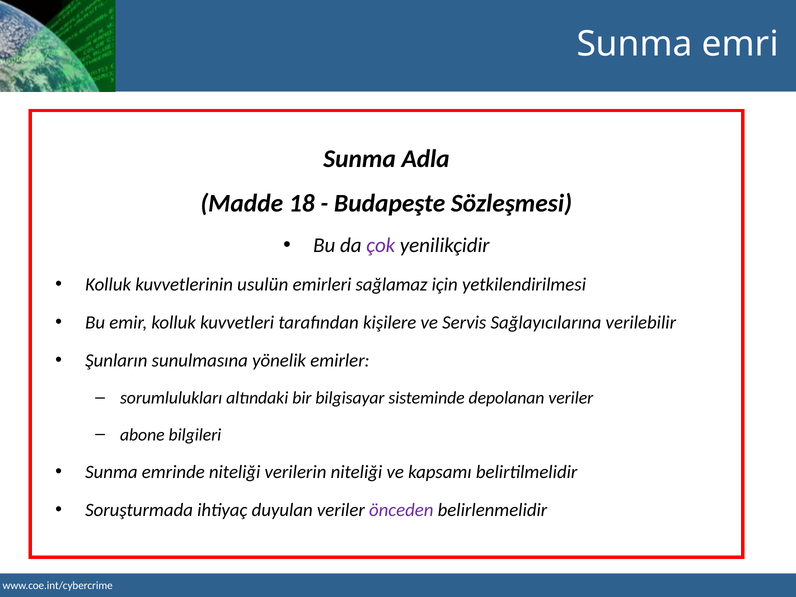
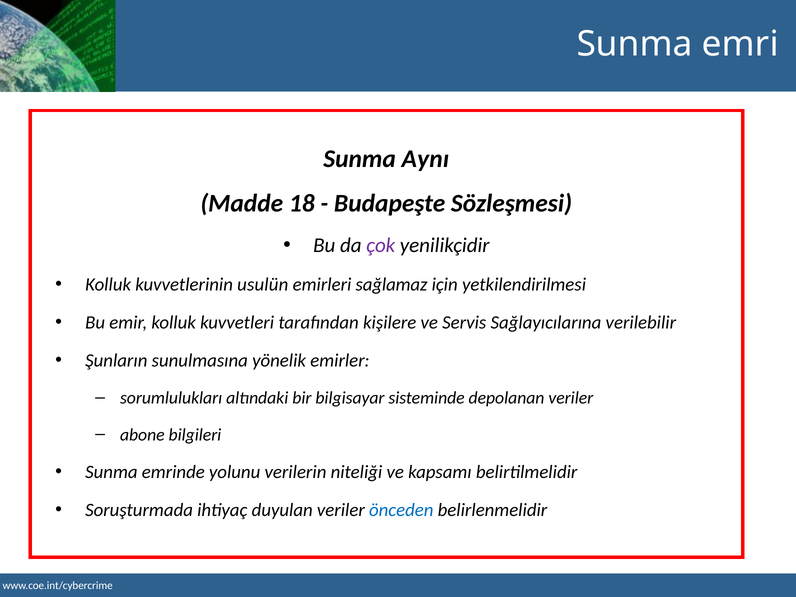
Adla: Adla -> Aynı
emrinde niteliği: niteliği -> yolunu
önceden colour: purple -> blue
